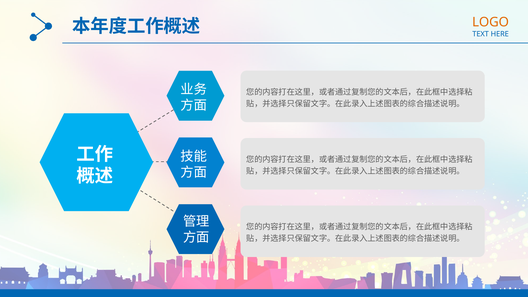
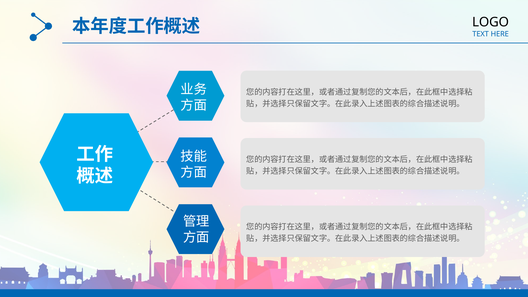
LOGO colour: orange -> black
